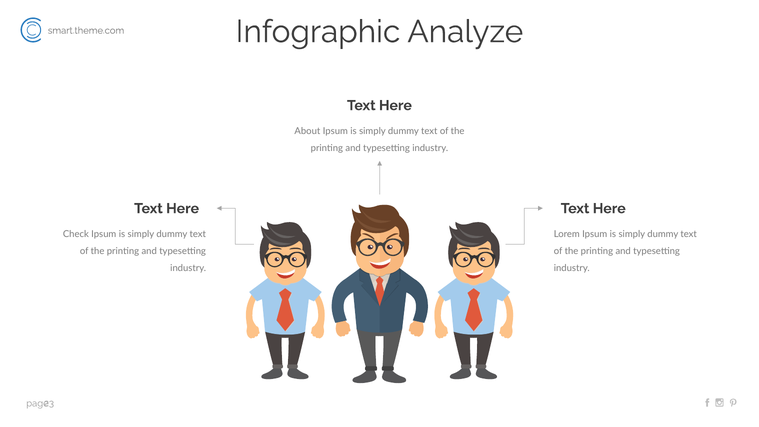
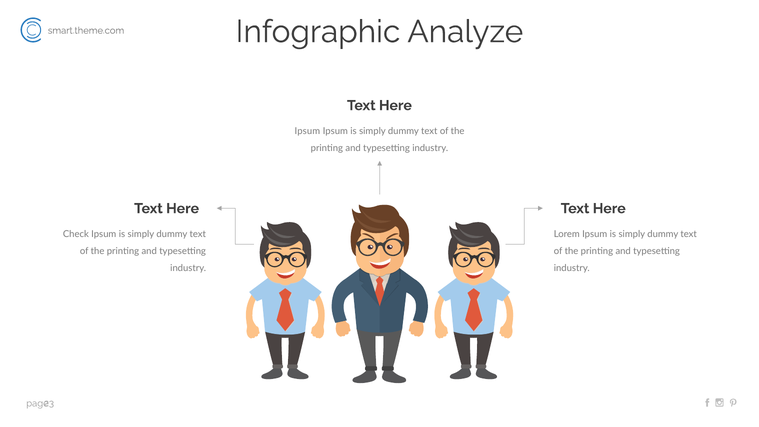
About at (307, 131): About -> Ipsum
